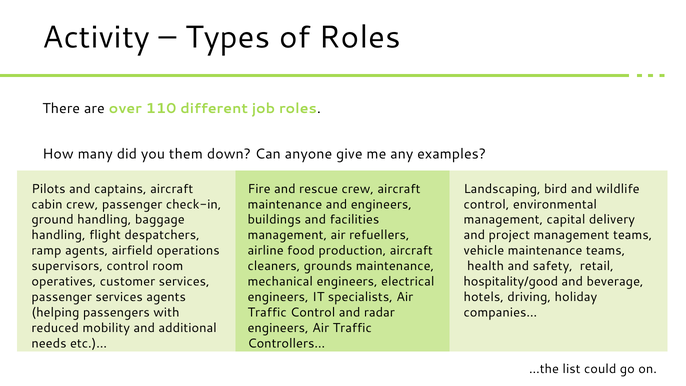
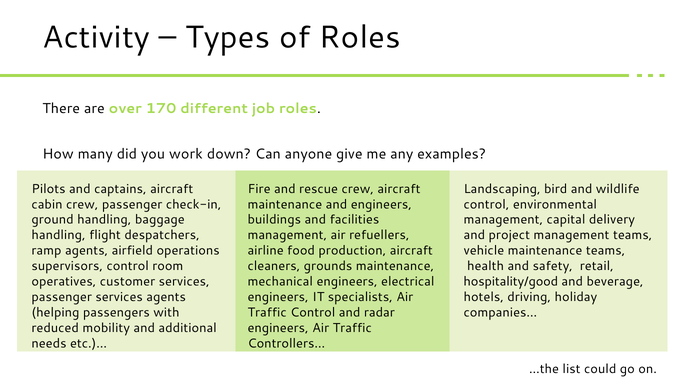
110: 110 -> 170
them: them -> work
